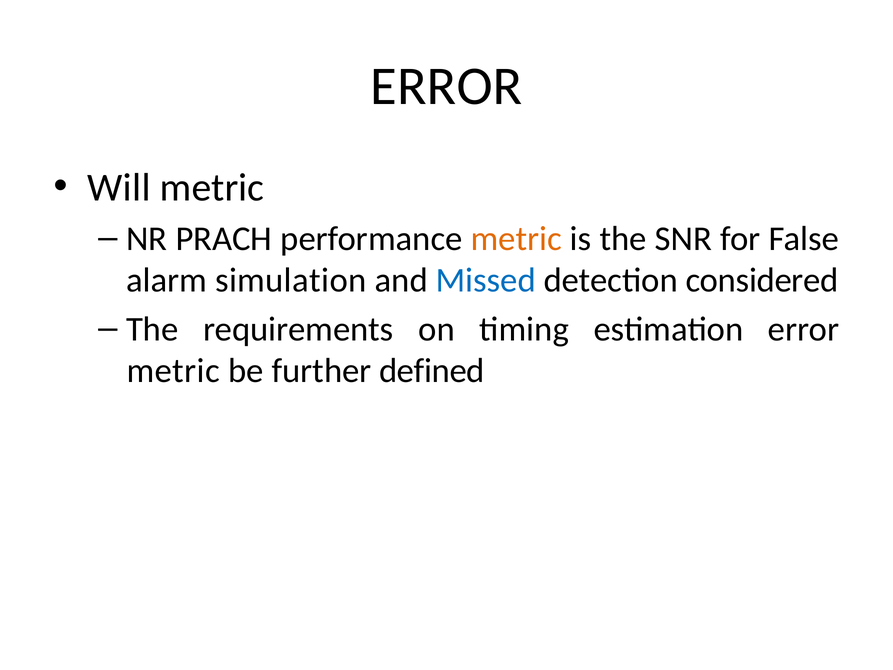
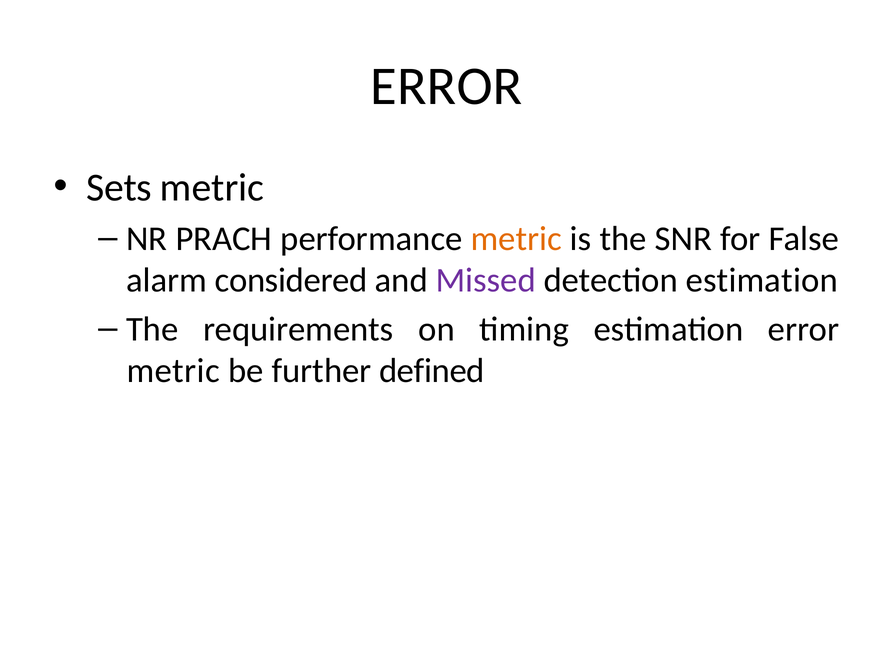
Will: Will -> Sets
simulation: simulation -> considered
Missed colour: blue -> purple
detection considered: considered -> estimation
